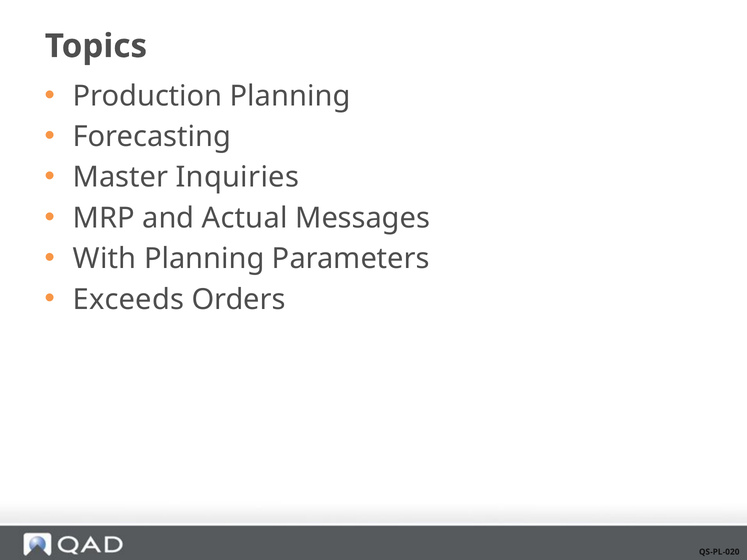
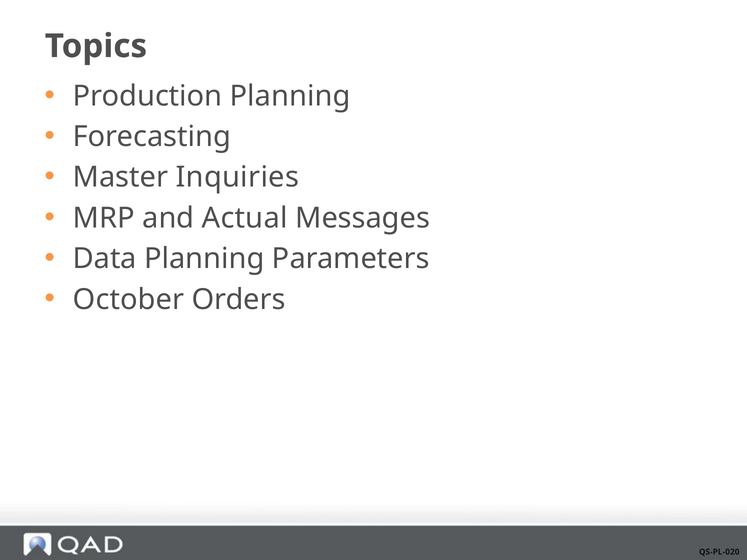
With: With -> Data
Exceeds: Exceeds -> October
